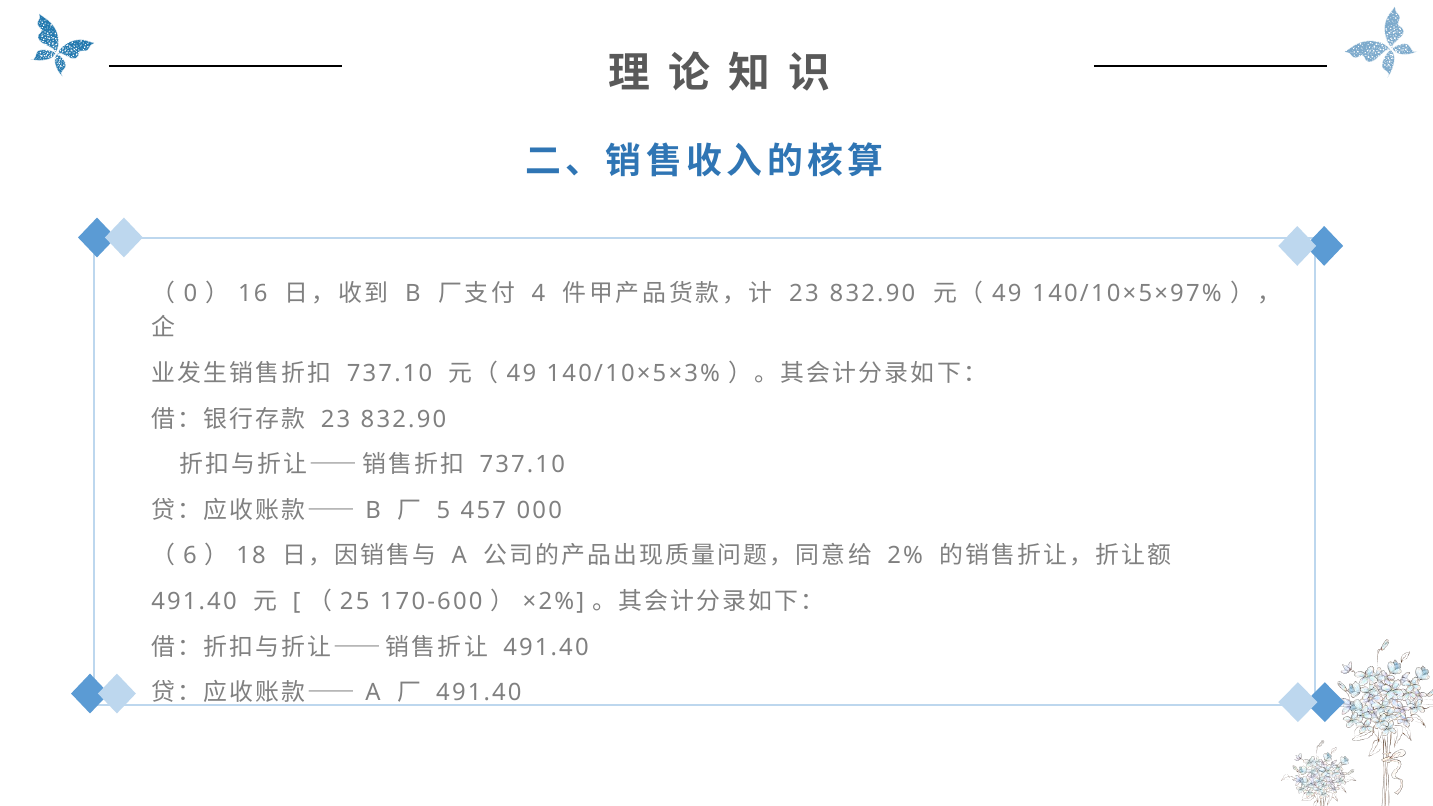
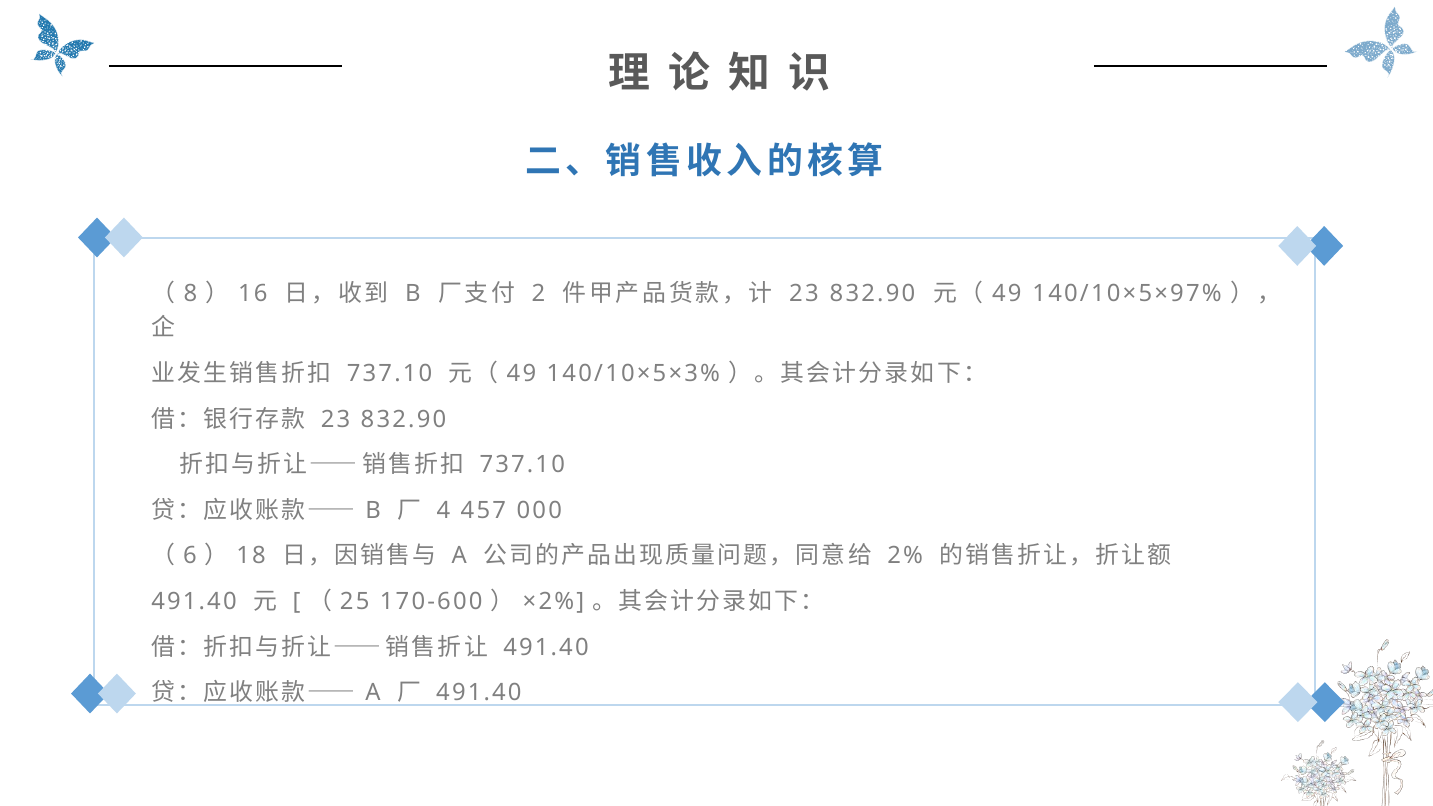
0: 0 -> 8
4: 4 -> 2
5: 5 -> 4
